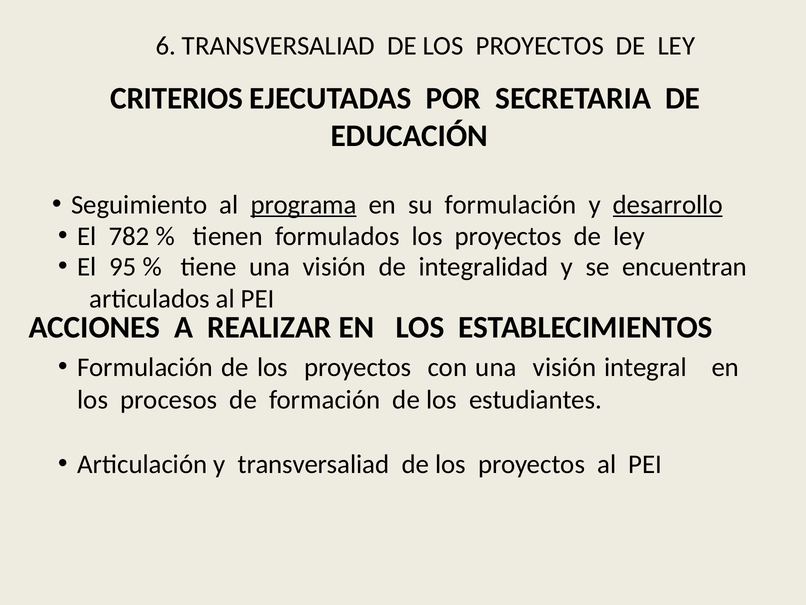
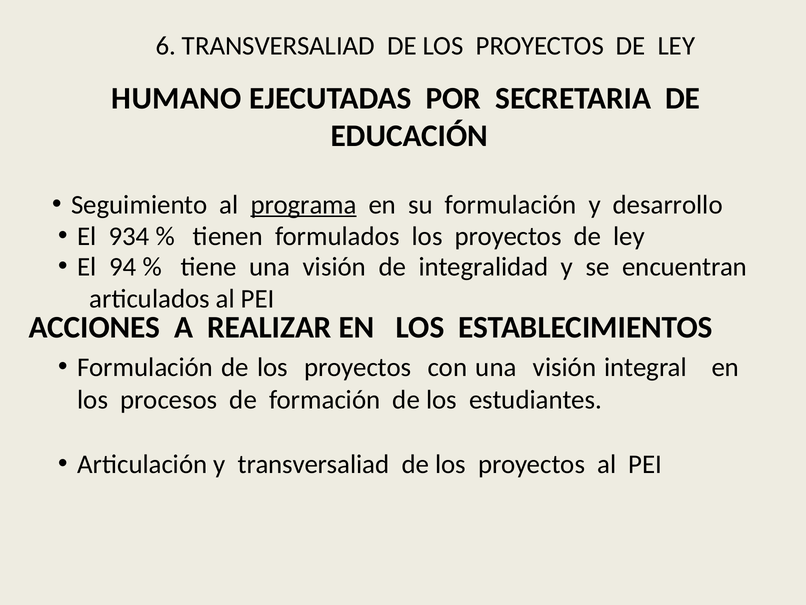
CRITERIOS: CRITERIOS -> HUMANO
desarrollo underline: present -> none
782: 782 -> 934
95: 95 -> 94
